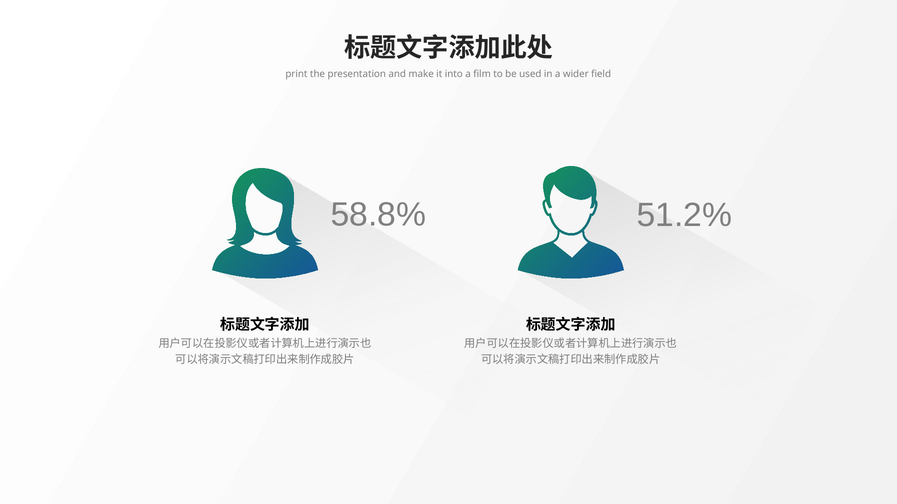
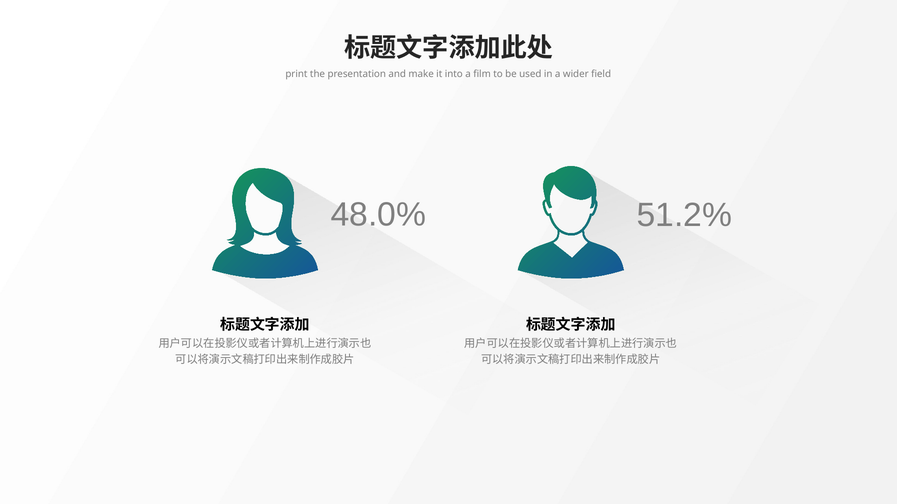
58.8%: 58.8% -> 48.0%
